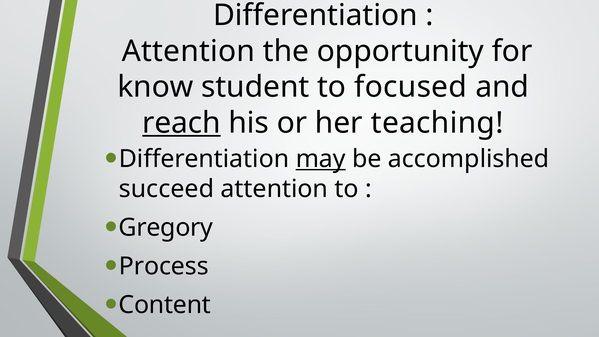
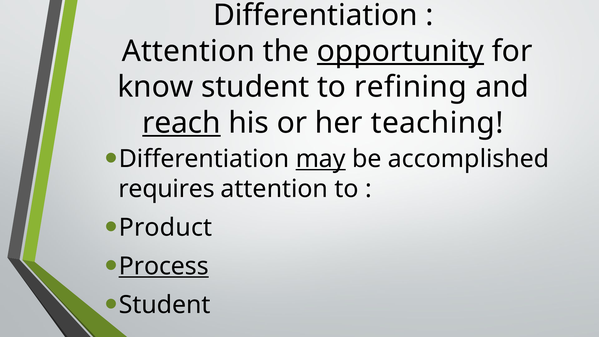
opportunity underline: none -> present
focused: focused -> refining
succeed: succeed -> requires
Gregory: Gregory -> Product
Process underline: none -> present
Content at (165, 305): Content -> Student
